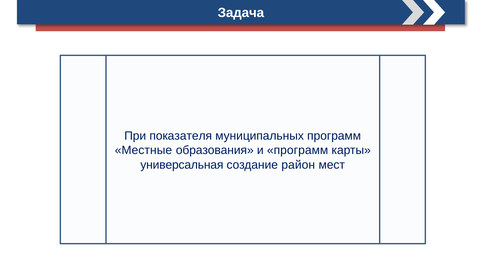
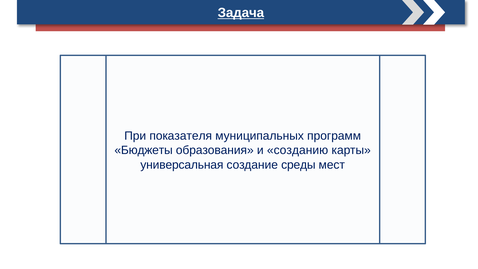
Задача underline: none -> present
Местные: Местные -> Бюджеты
и программ: программ -> созданию
район: район -> среды
